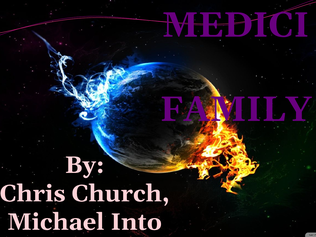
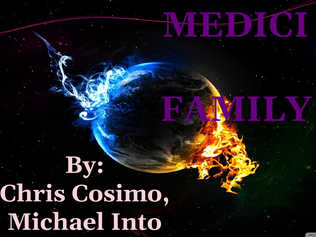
Church: Church -> Cosimo
